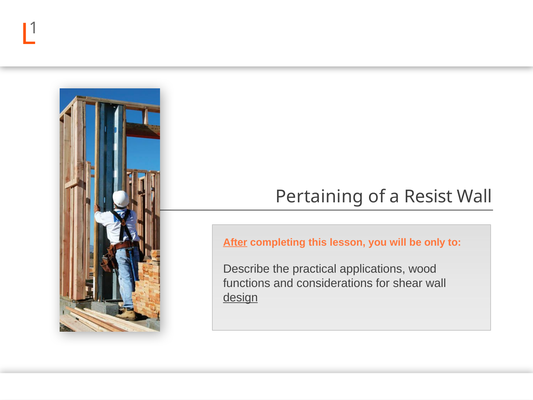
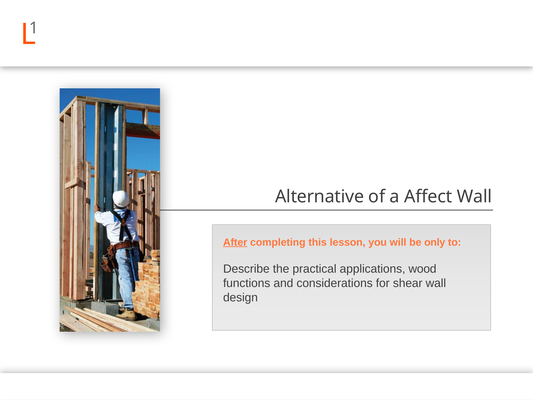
Pertaining: Pertaining -> Alternative
Resist: Resist -> Affect
design underline: present -> none
